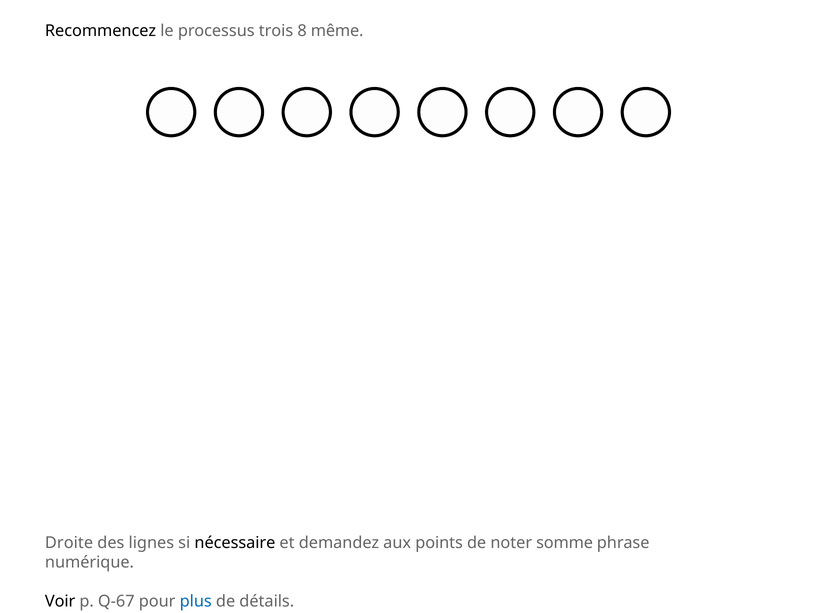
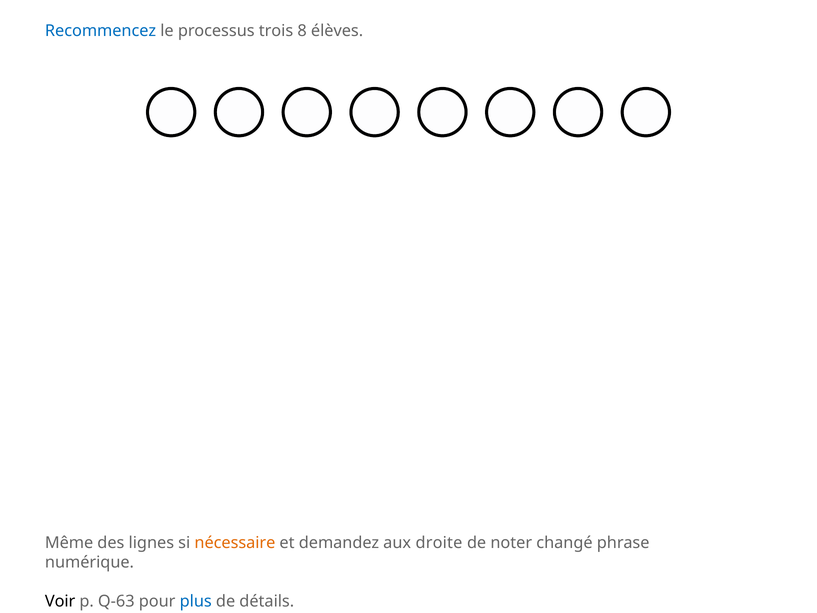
Recommencez colour: black -> blue
même: même -> élèves
Droite: Droite -> Même
nécessaire colour: black -> orange
points: points -> droite
somme: somme -> changé
Q-67: Q-67 -> Q-63
